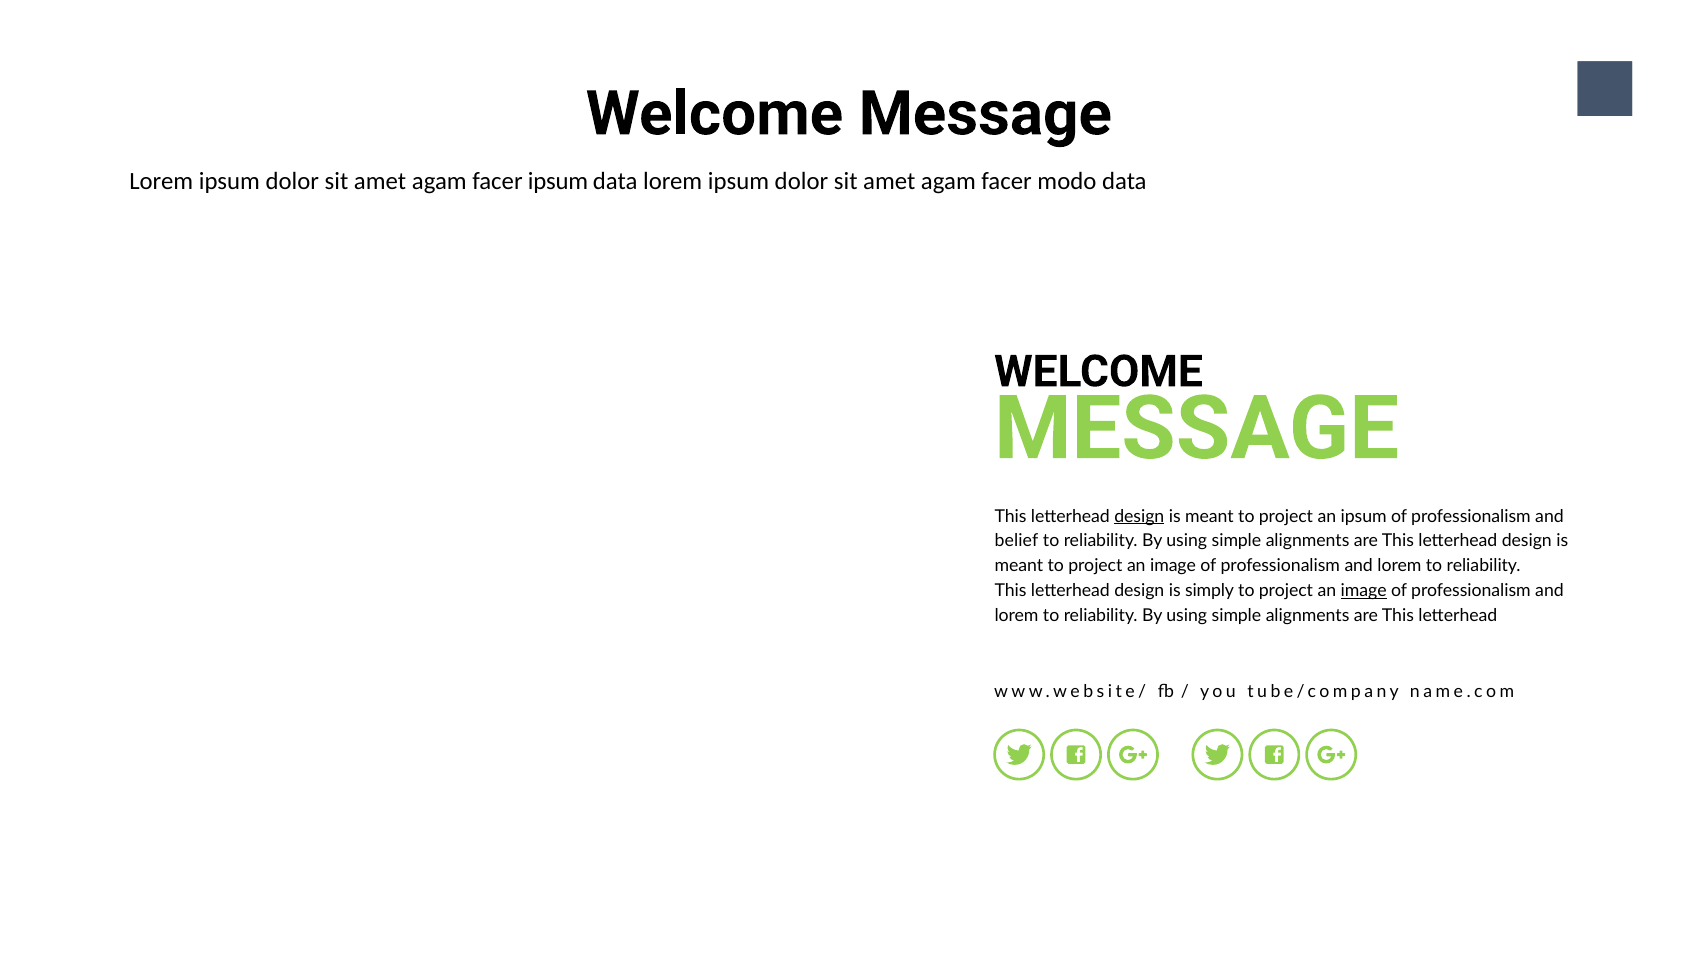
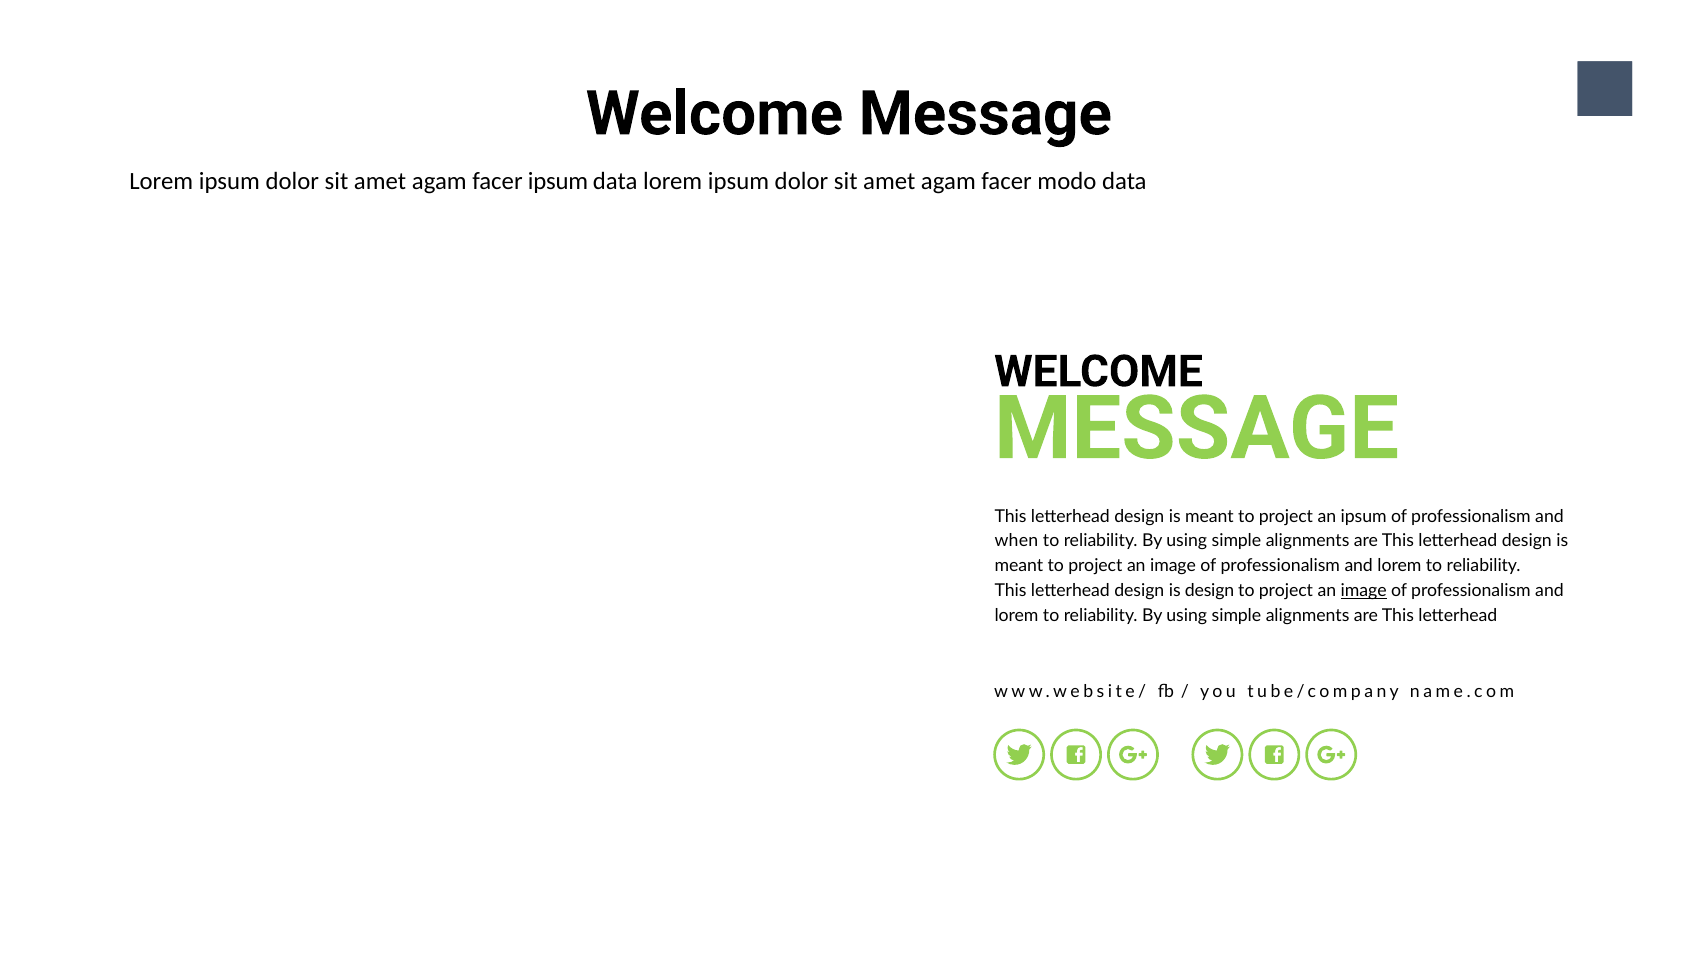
design at (1139, 516) underline: present -> none
belief: belief -> when
is simply: simply -> design
